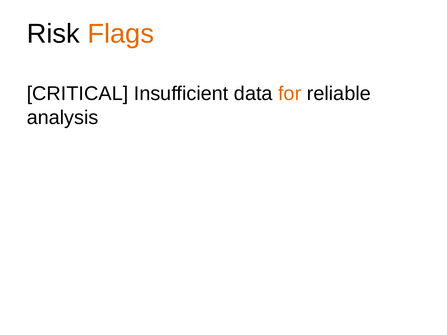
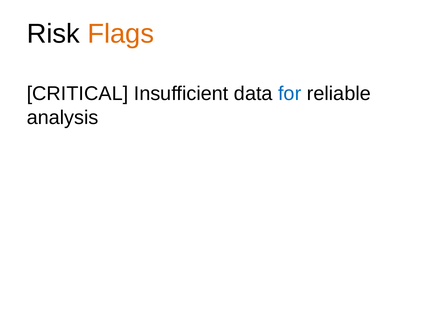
for colour: orange -> blue
